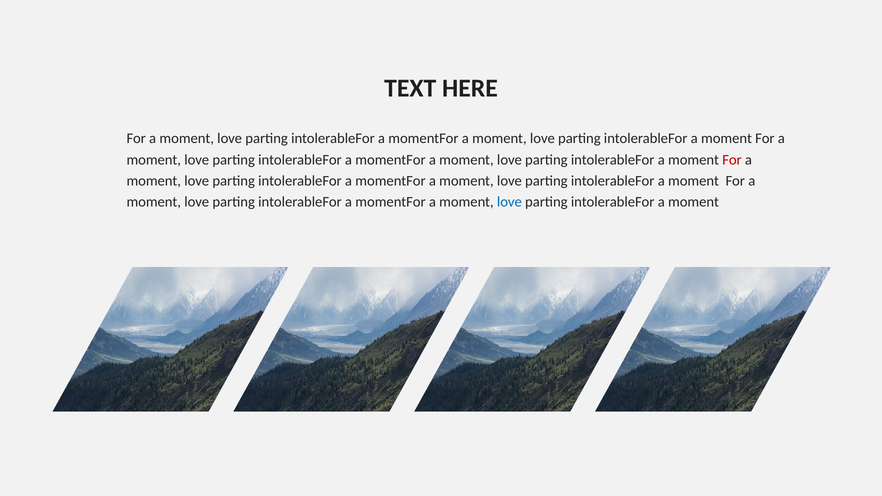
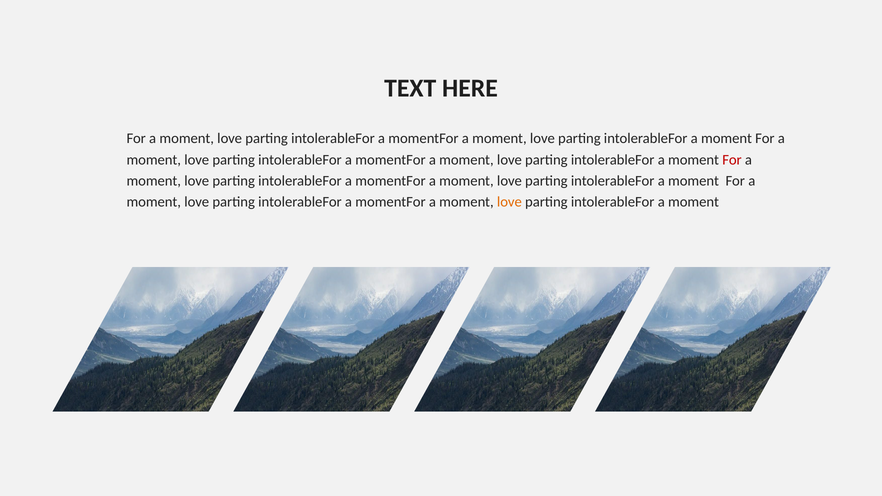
love at (509, 202) colour: blue -> orange
